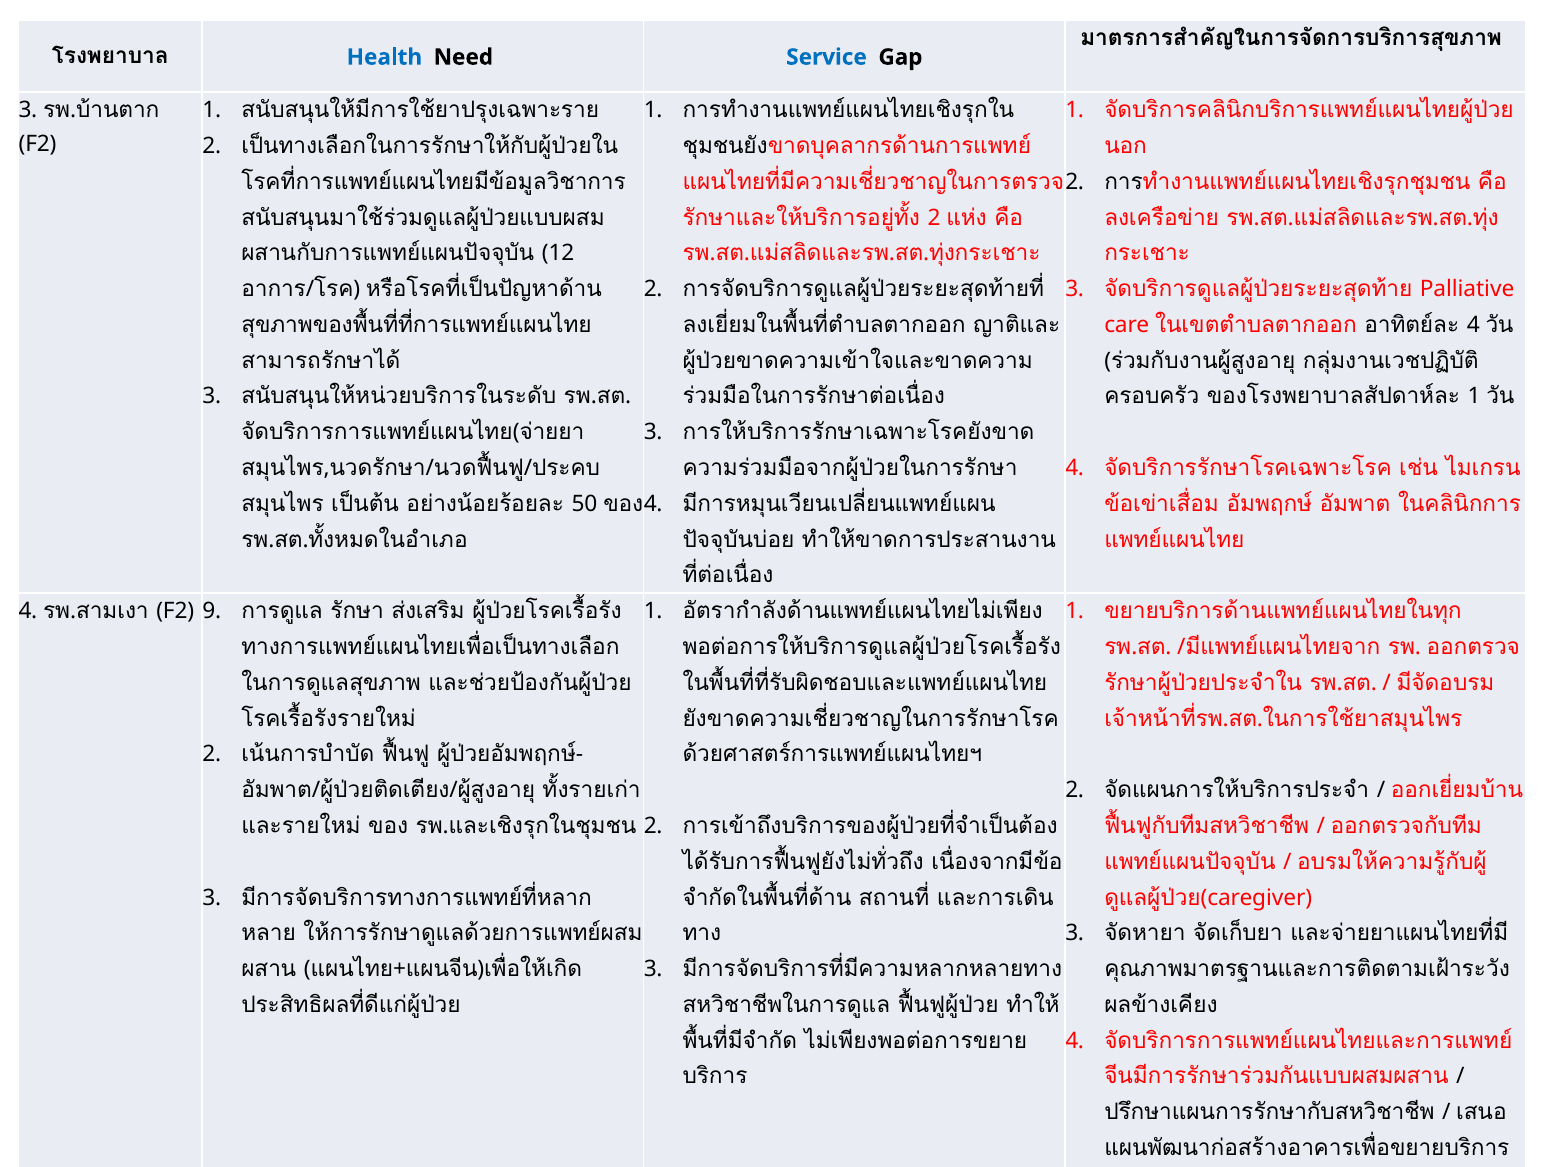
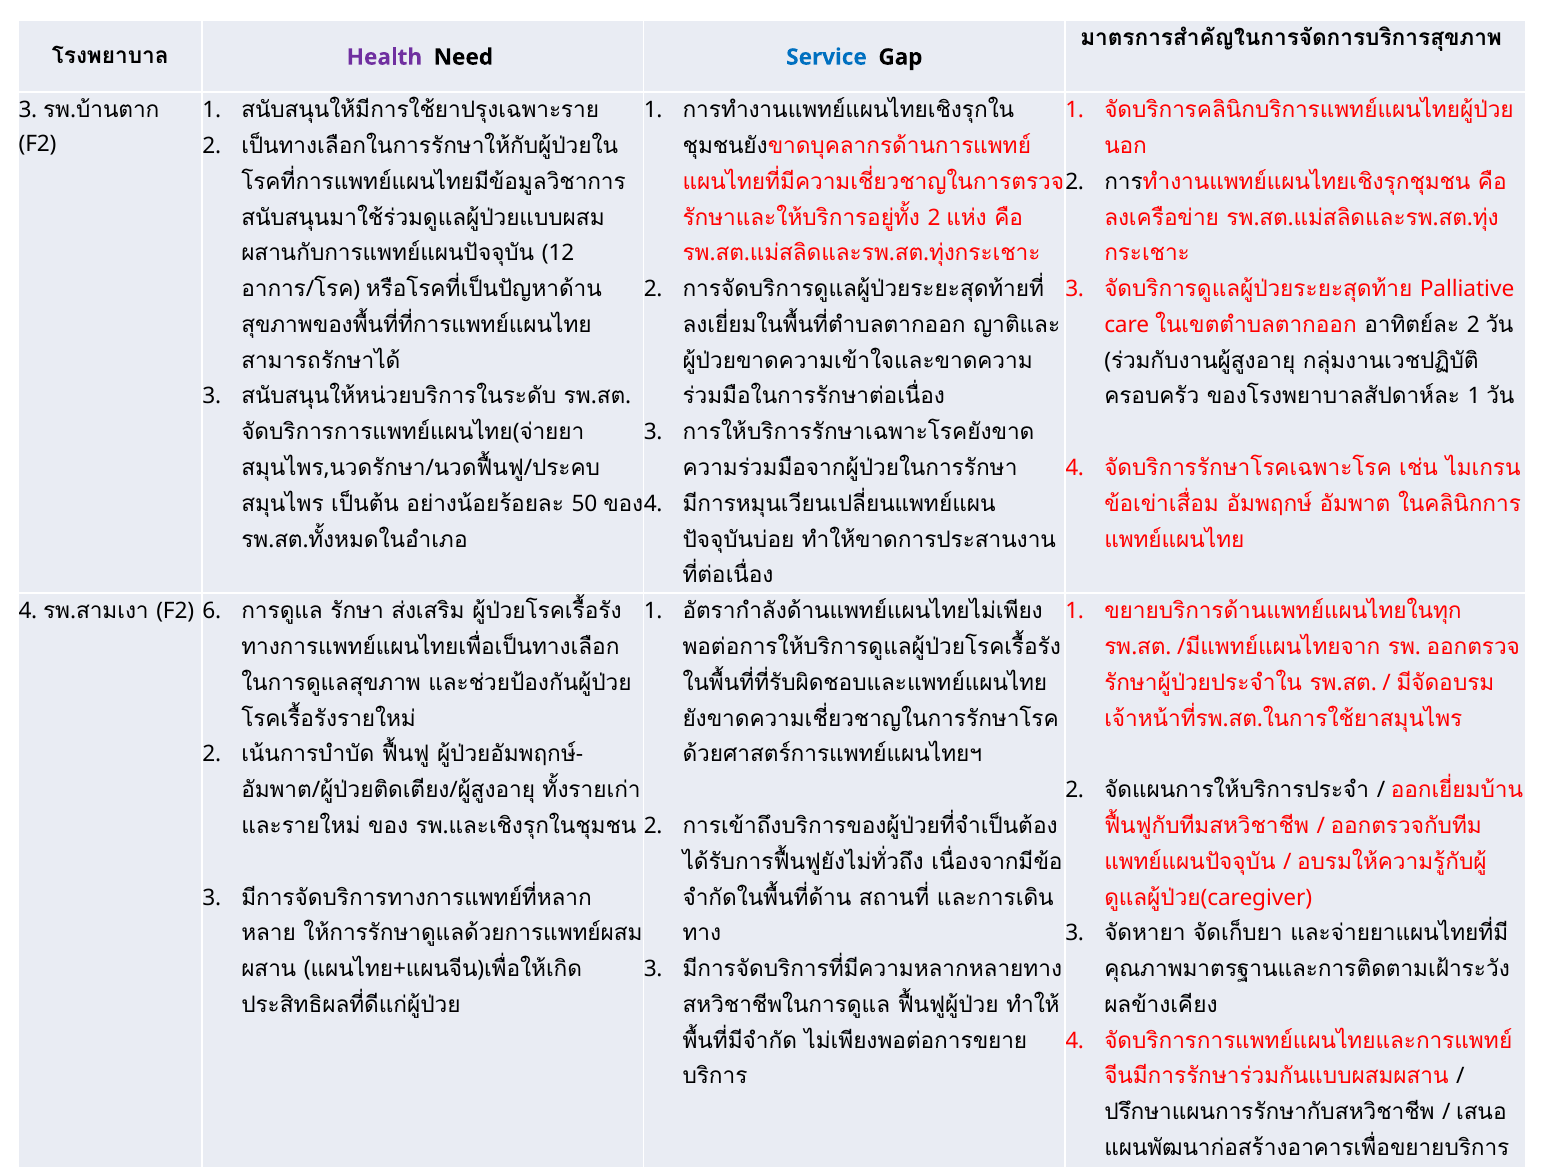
Health colour: blue -> purple
4 at (1473, 325): 4 -> 2
9: 9 -> 6
